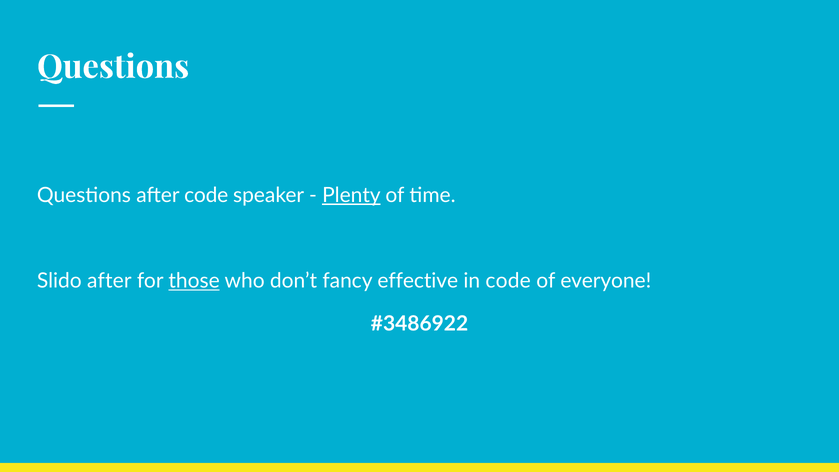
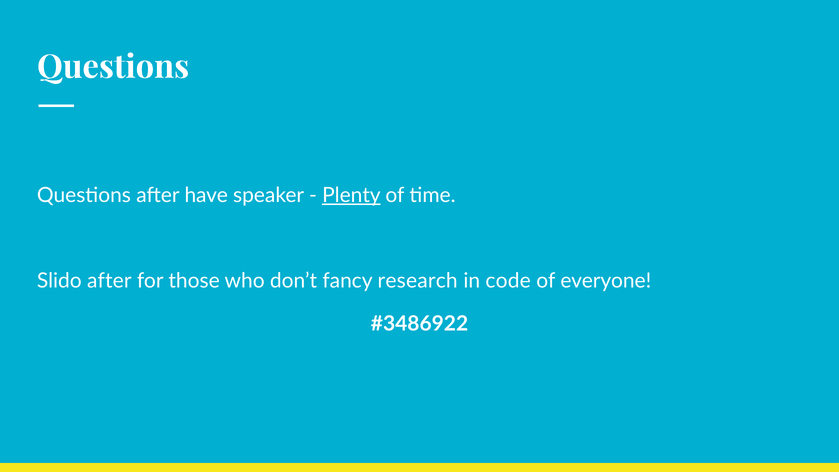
after code: code -> have
those underline: present -> none
effective: effective -> research
